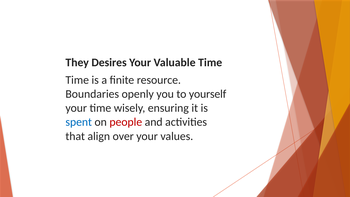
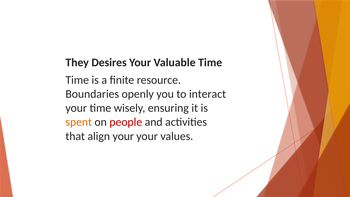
yourself: yourself -> interact
spent colour: blue -> orange
align over: over -> your
